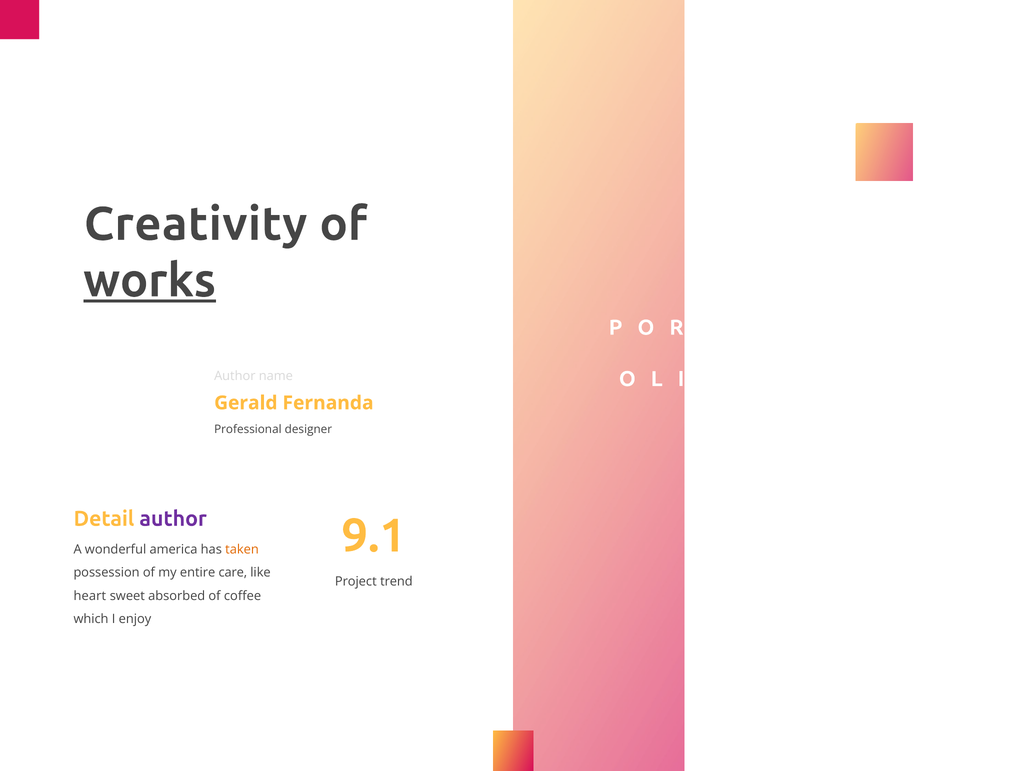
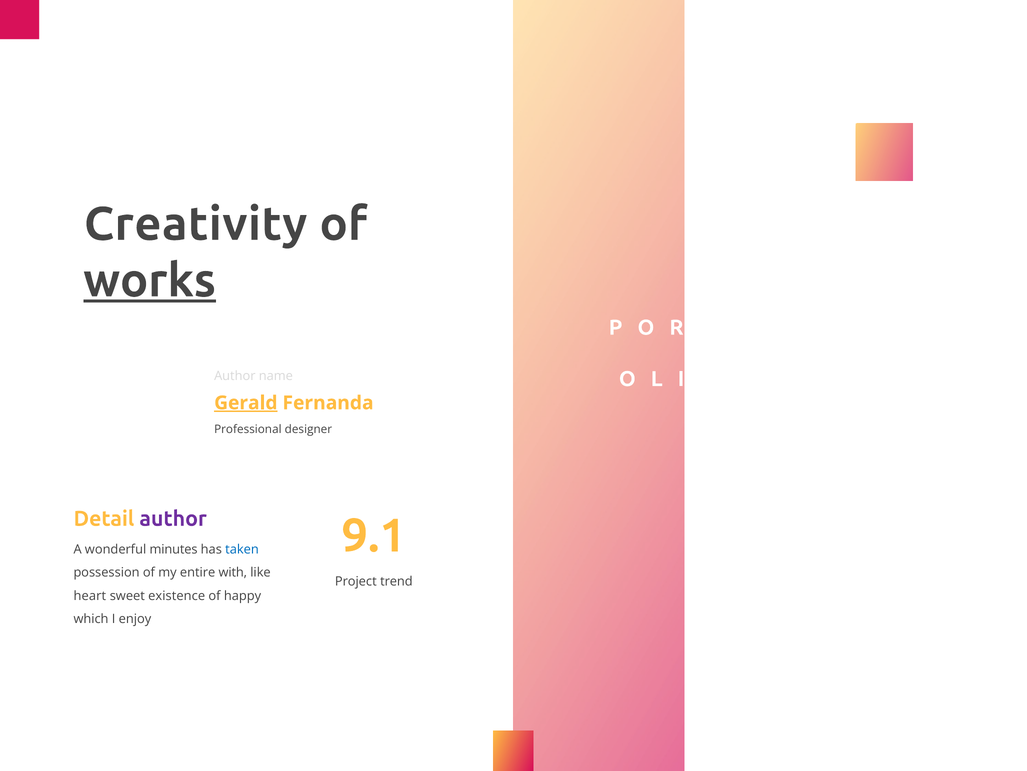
Gerald underline: none -> present
america: america -> minutes
taken colour: orange -> blue
care: care -> with
absorbed: absorbed -> existence
coffee: coffee -> happy
